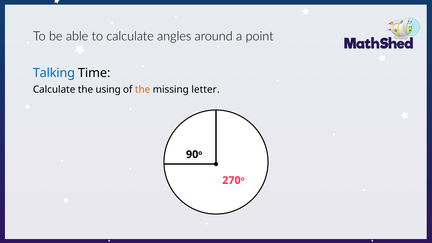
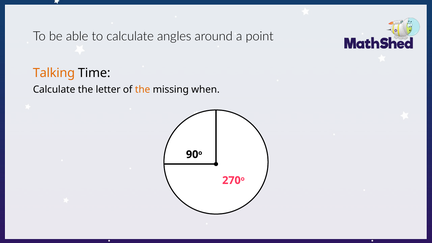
Talking colour: blue -> orange
using: using -> letter
letter: letter -> when
